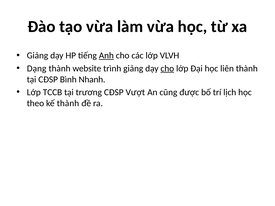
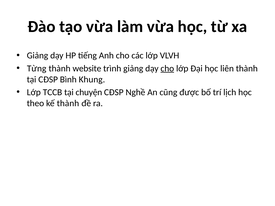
Anh underline: present -> none
Dạng: Dạng -> Từng
Nhanh: Nhanh -> Khung
trương: trương -> chuyện
Vượt: Vượt -> Nghề
